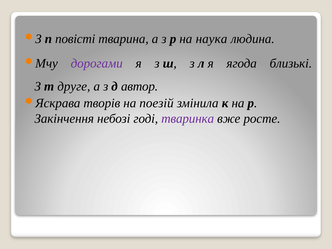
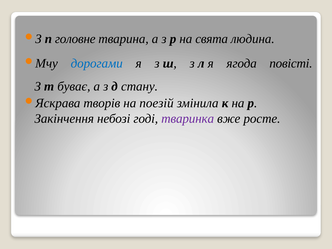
повісті: повісті -> головне
наука: наука -> свята
дорогами colour: purple -> blue
близькі: близькі -> повісті
друге: друге -> буває
автор: автор -> стану
